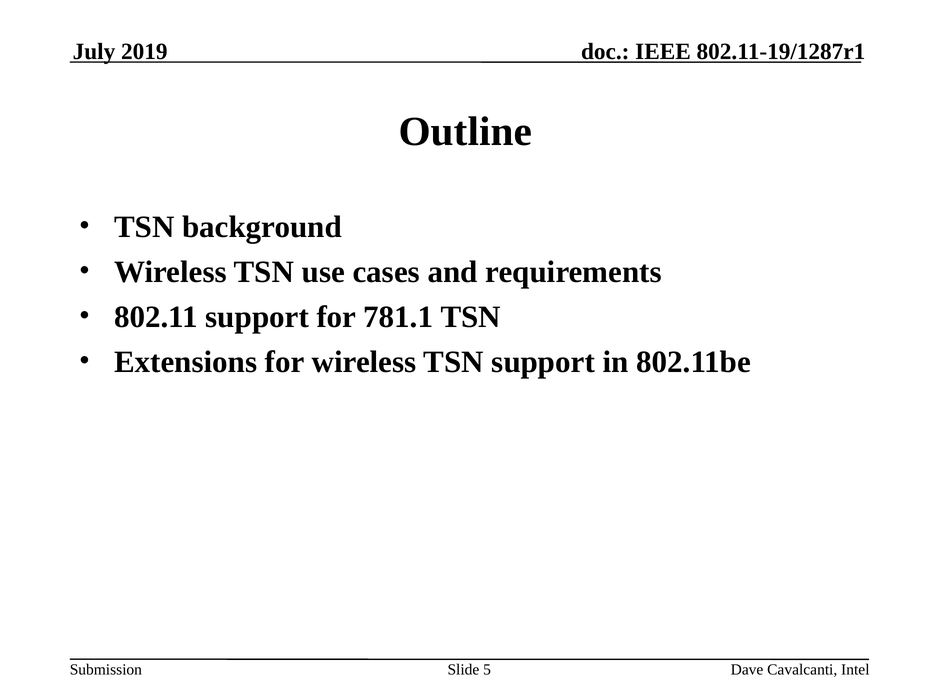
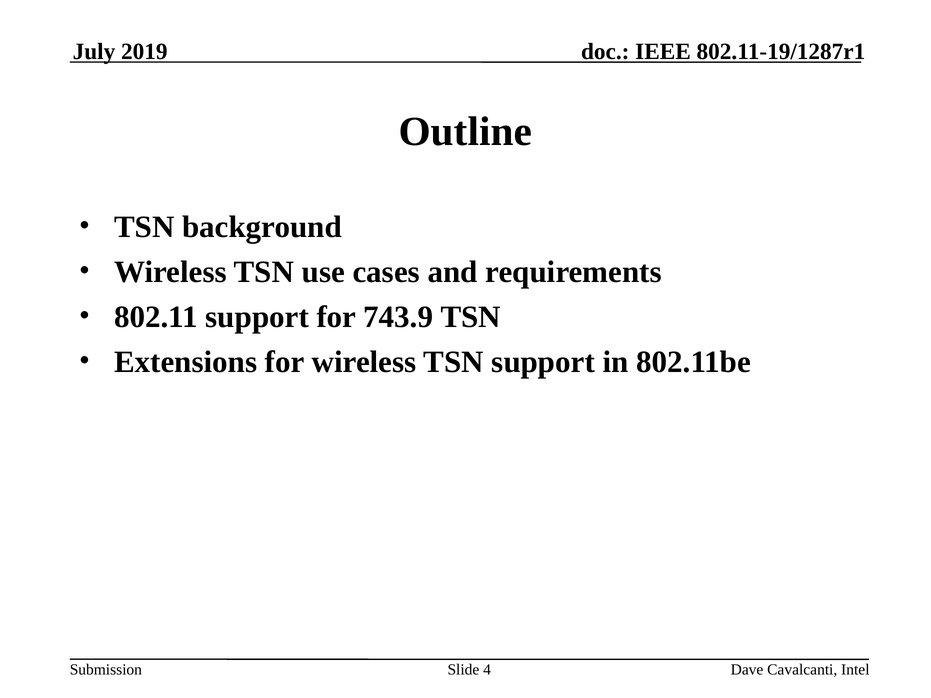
781.1: 781.1 -> 743.9
5: 5 -> 4
